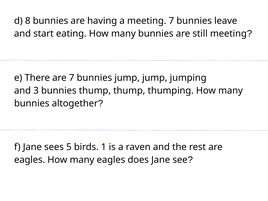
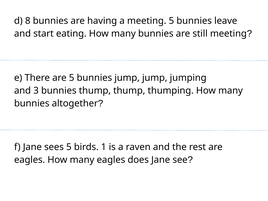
meeting 7: 7 -> 5
are 7: 7 -> 5
